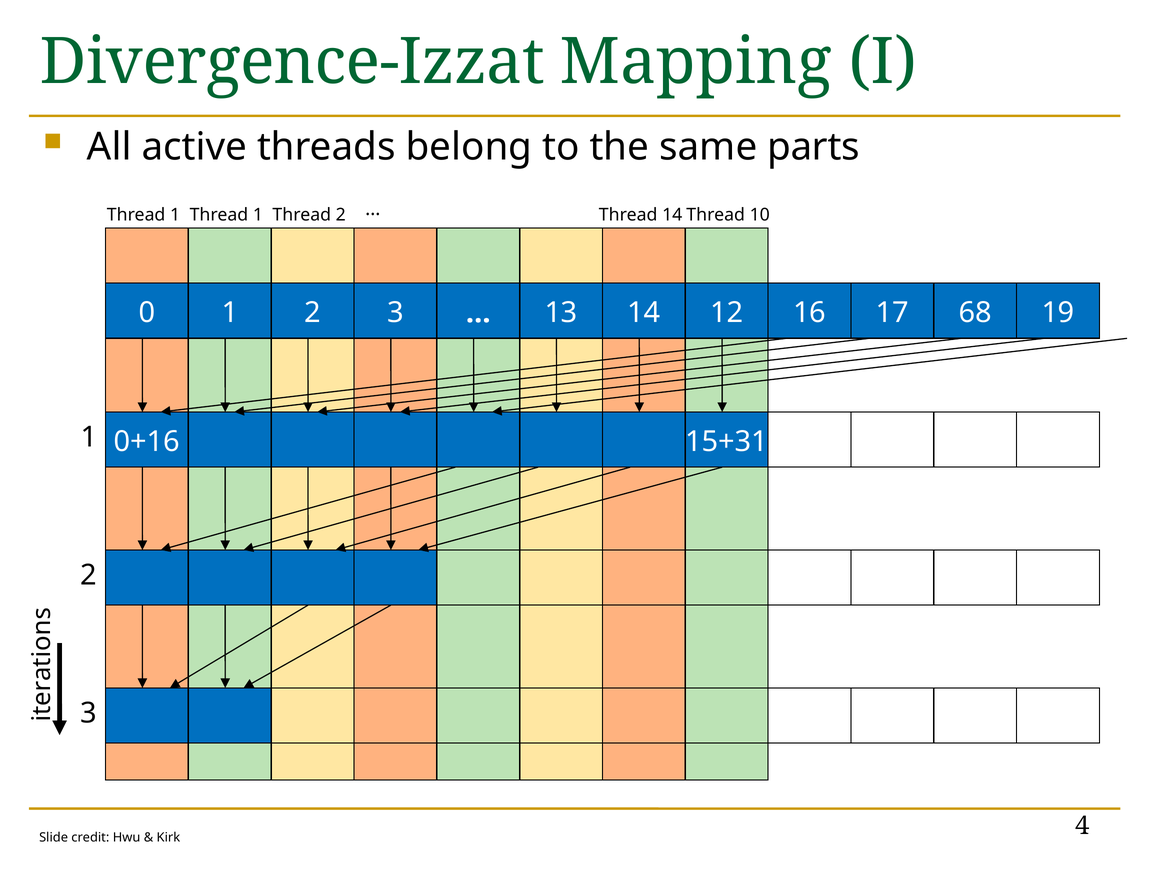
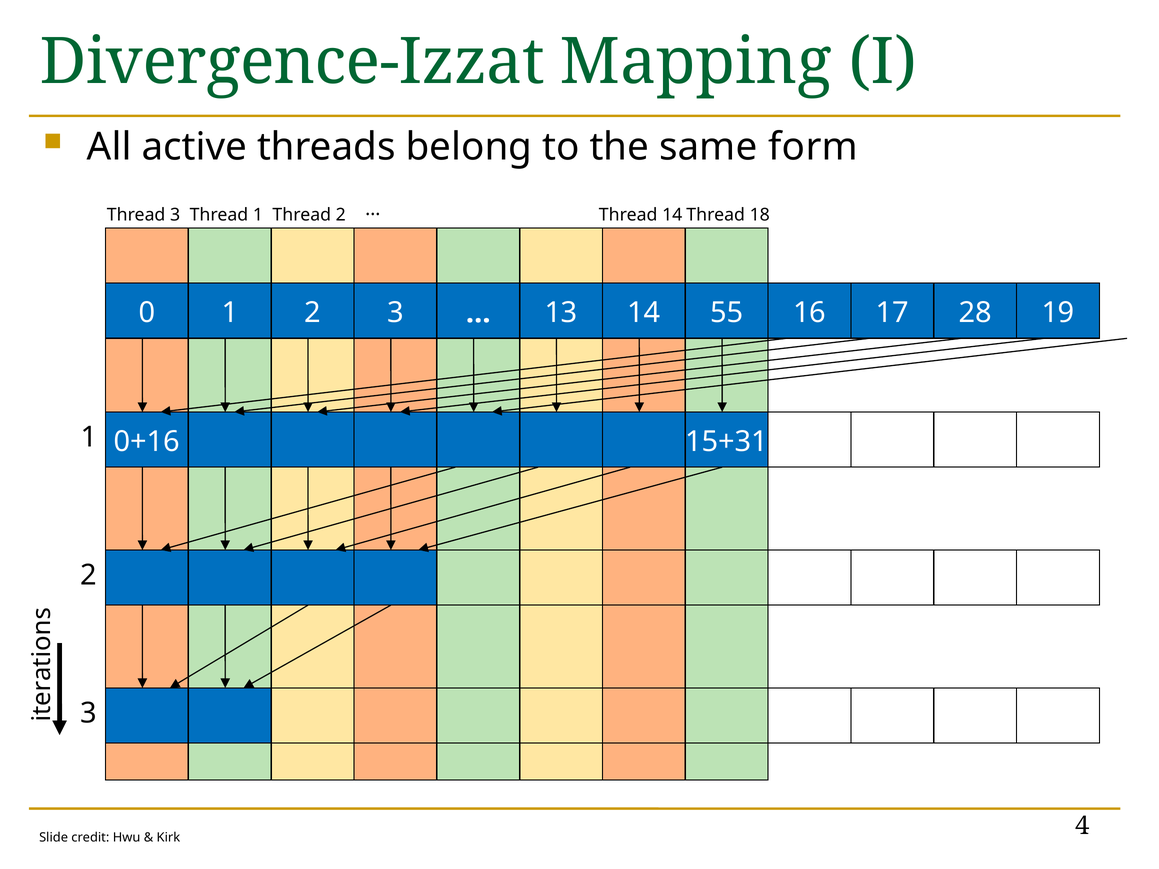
parts: parts -> form
1 at (175, 215): 1 -> 3
10: 10 -> 18
12: 12 -> 55
68: 68 -> 28
